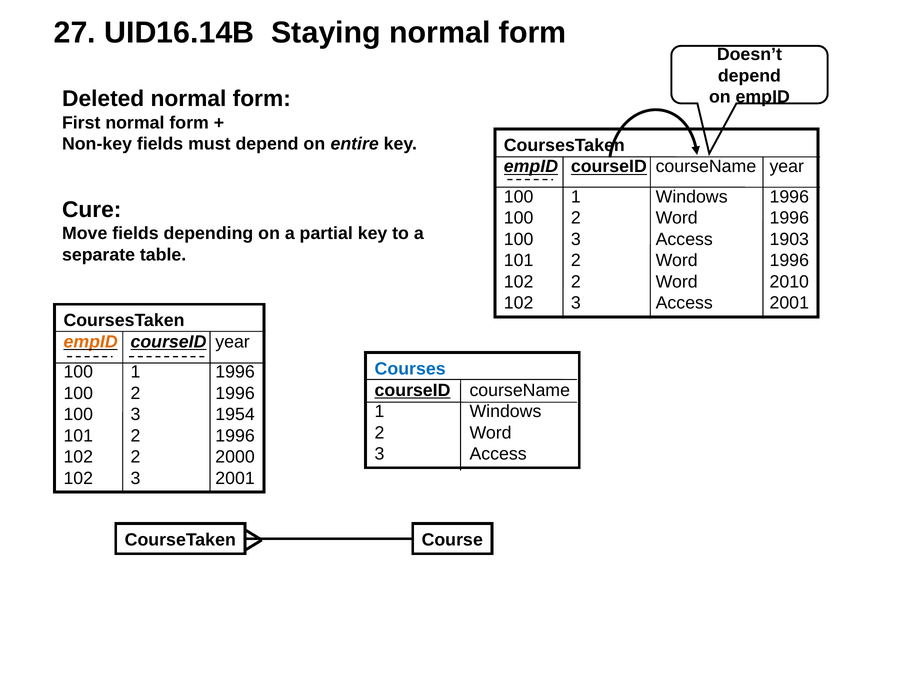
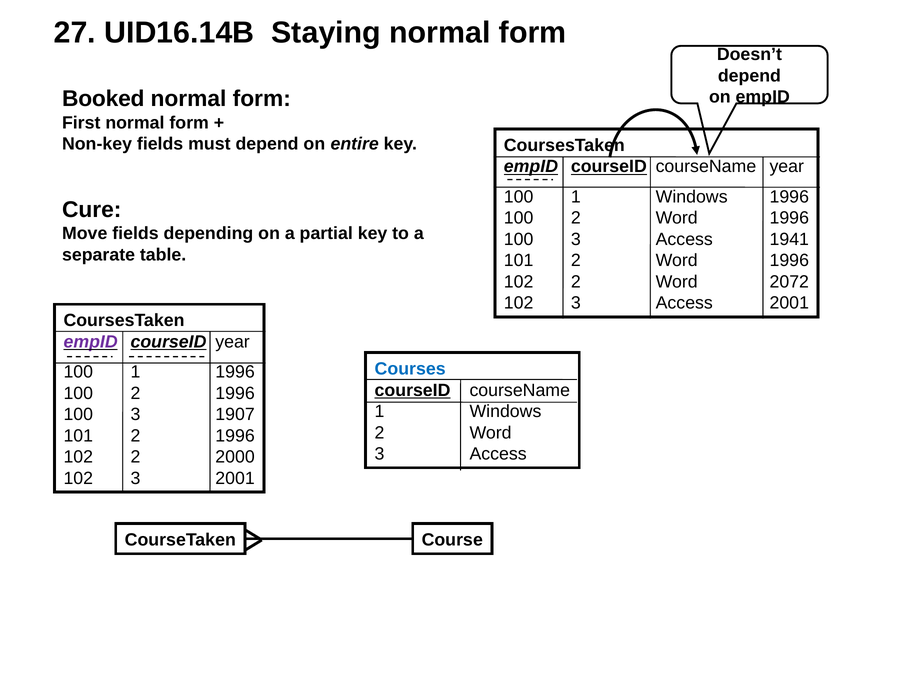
Deleted: Deleted -> Booked
1903: 1903 -> 1941
2010: 2010 -> 2072
empID at (91, 342) colour: orange -> purple
1954: 1954 -> 1907
